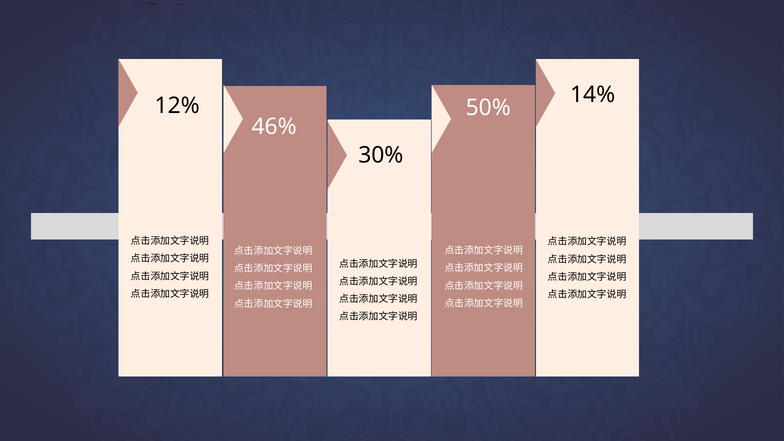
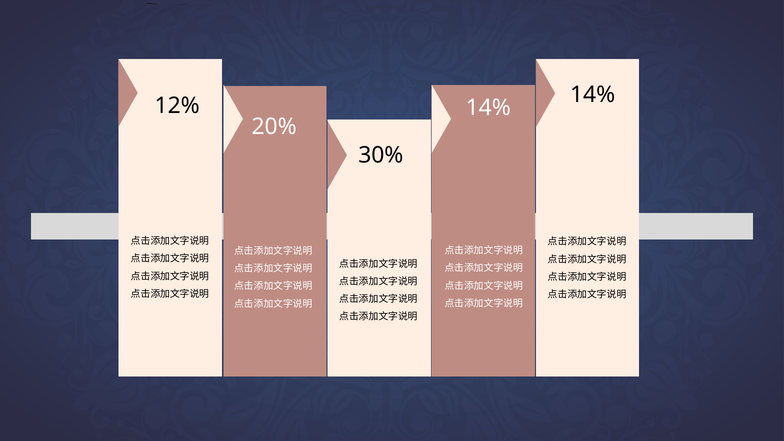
50% at (488, 108): 50% -> 14%
46%: 46% -> 20%
